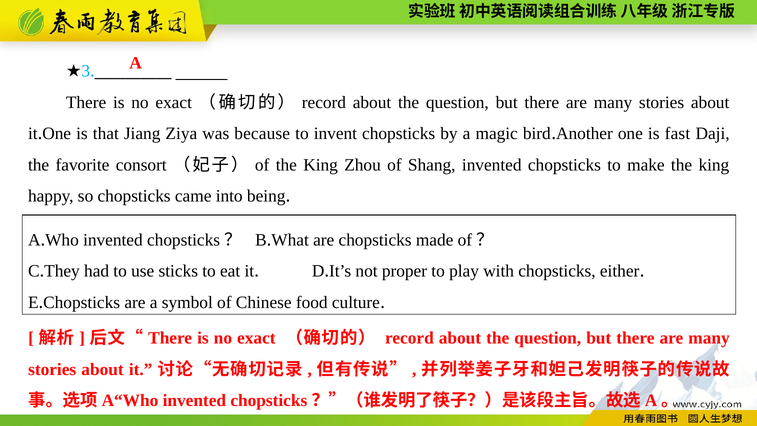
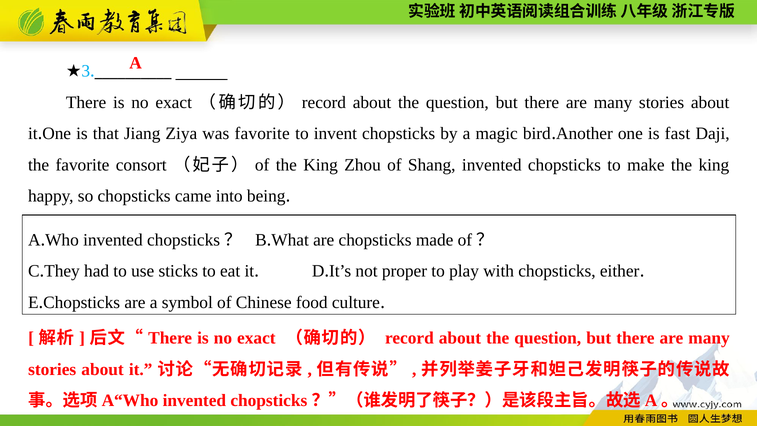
was because: because -> favorite
